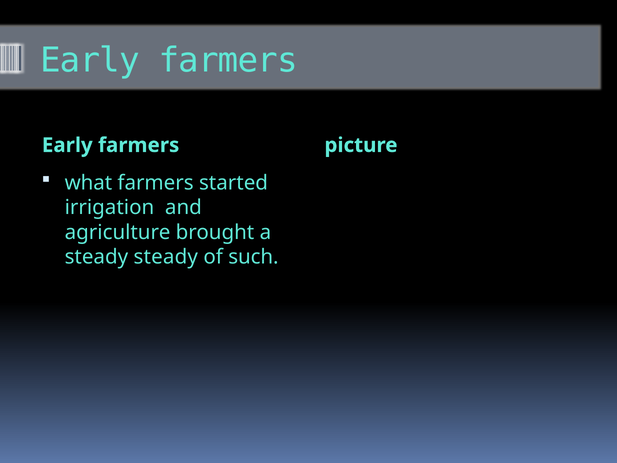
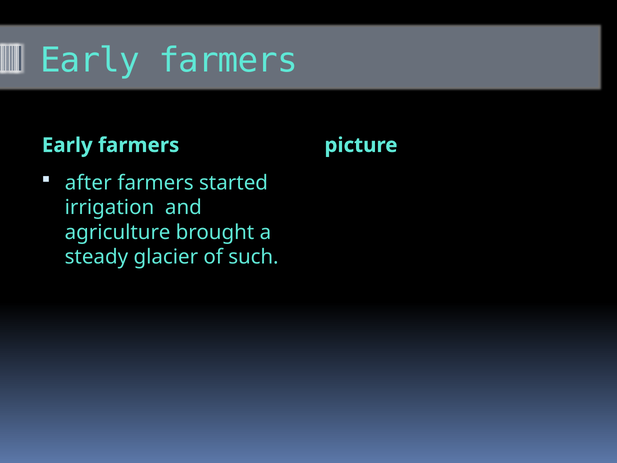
what: what -> after
steady steady: steady -> glacier
